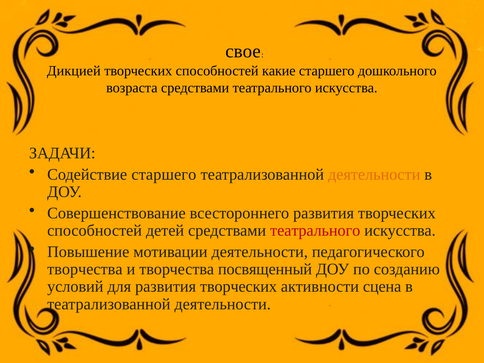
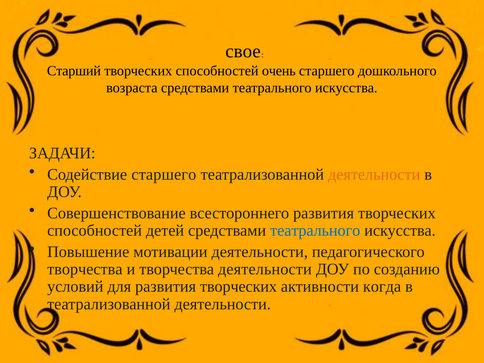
Дикцией: Дикцией -> Старший
какие: какие -> очень
театрального at (315, 231) colour: red -> blue
творчества посвященный: посвященный -> деятельности
сцена: сцена -> когда
